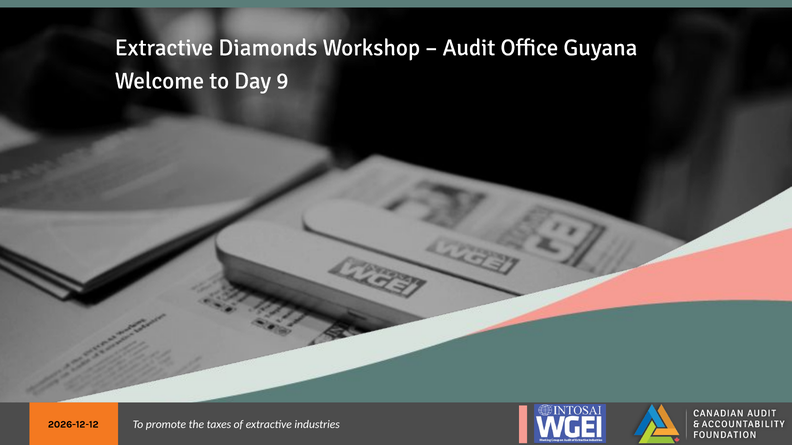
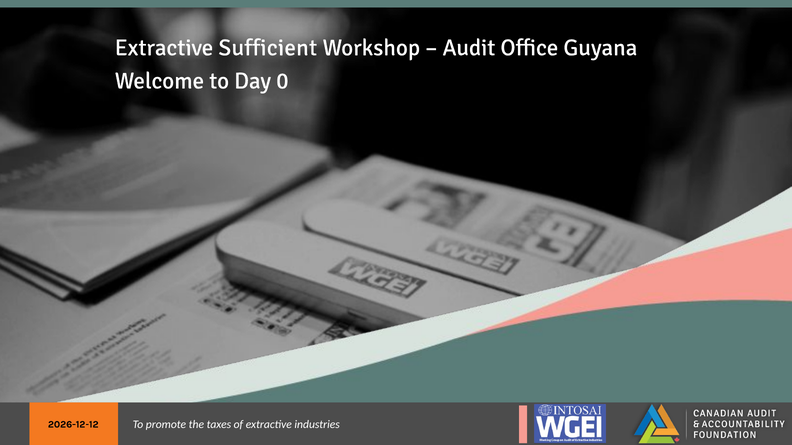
Diamonds: Diamonds -> Sufficient
9: 9 -> 0
